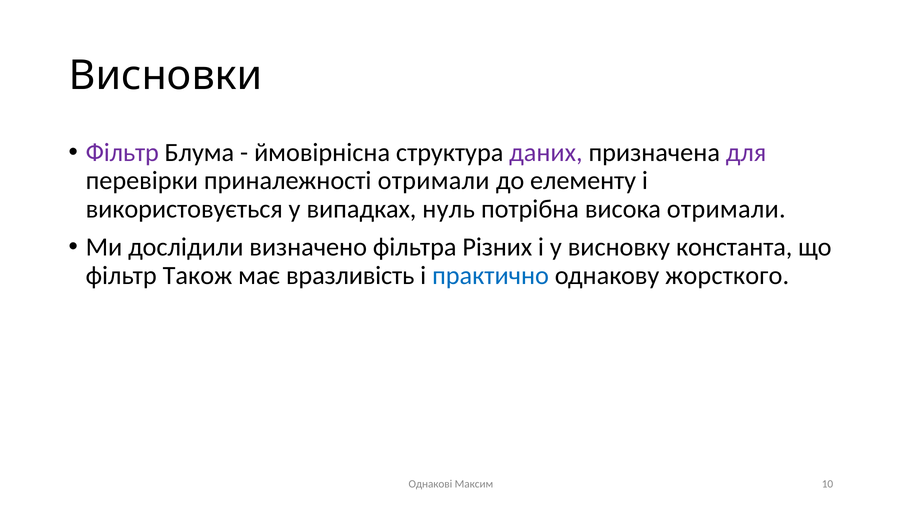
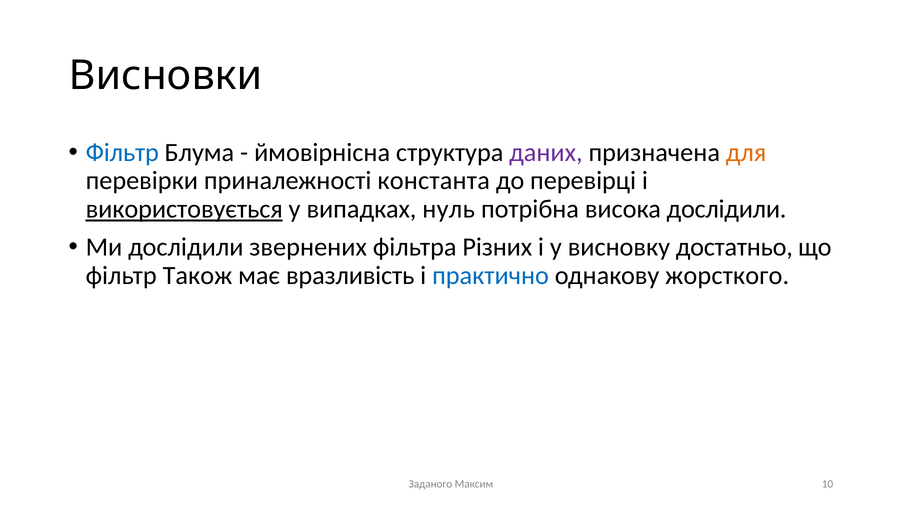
Фільтр at (122, 153) colour: purple -> blue
для colour: purple -> orange
приналежності отримали: отримали -> константа
елементу: елементу -> перевірці
використовується underline: none -> present
висока отримали: отримали -> дослідили
визначено: визначено -> звернених
константа: константа -> достатньо
Однакові: Однакові -> Заданого
